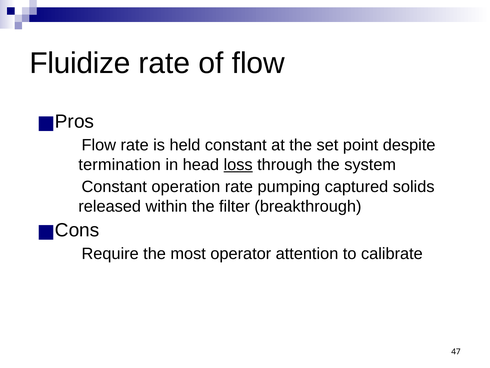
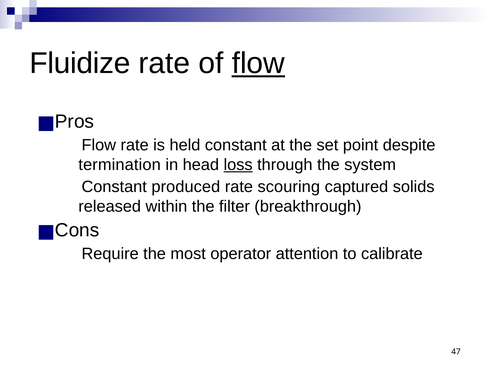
flow at (258, 63) underline: none -> present
operation: operation -> produced
pumping: pumping -> scouring
